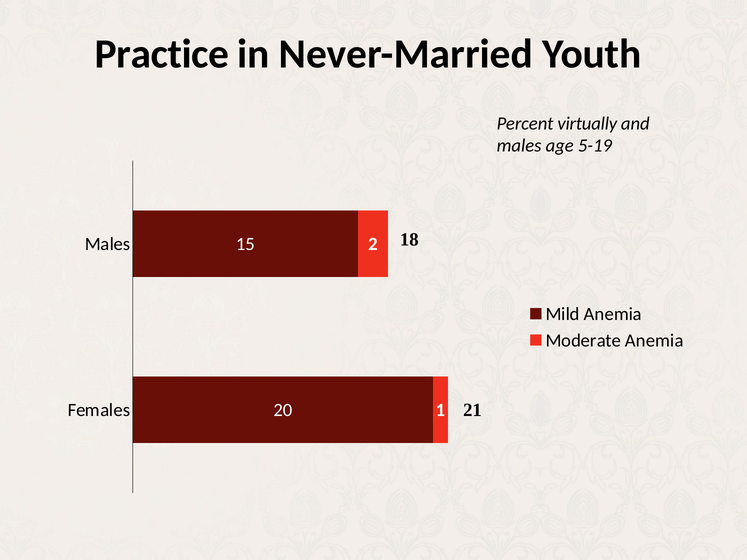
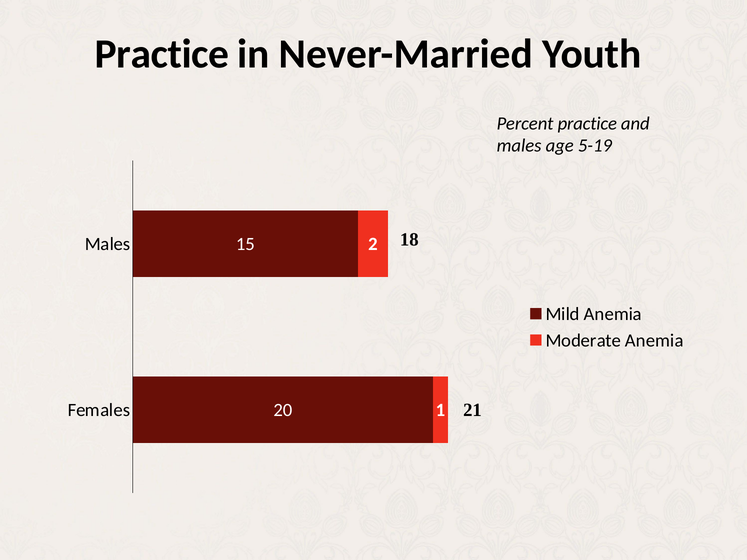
Percent virtually: virtually -> practice
